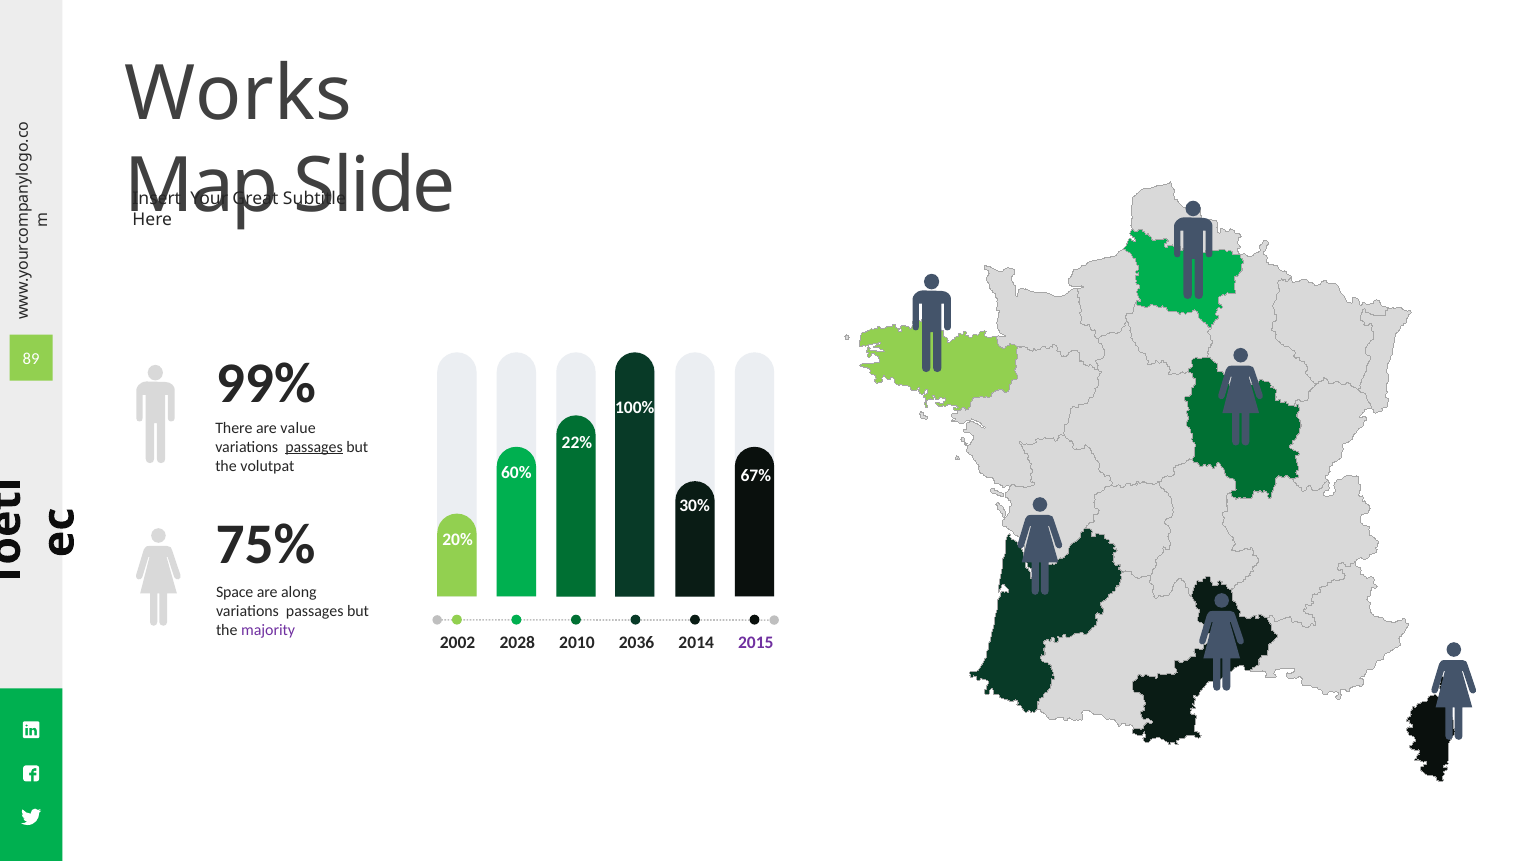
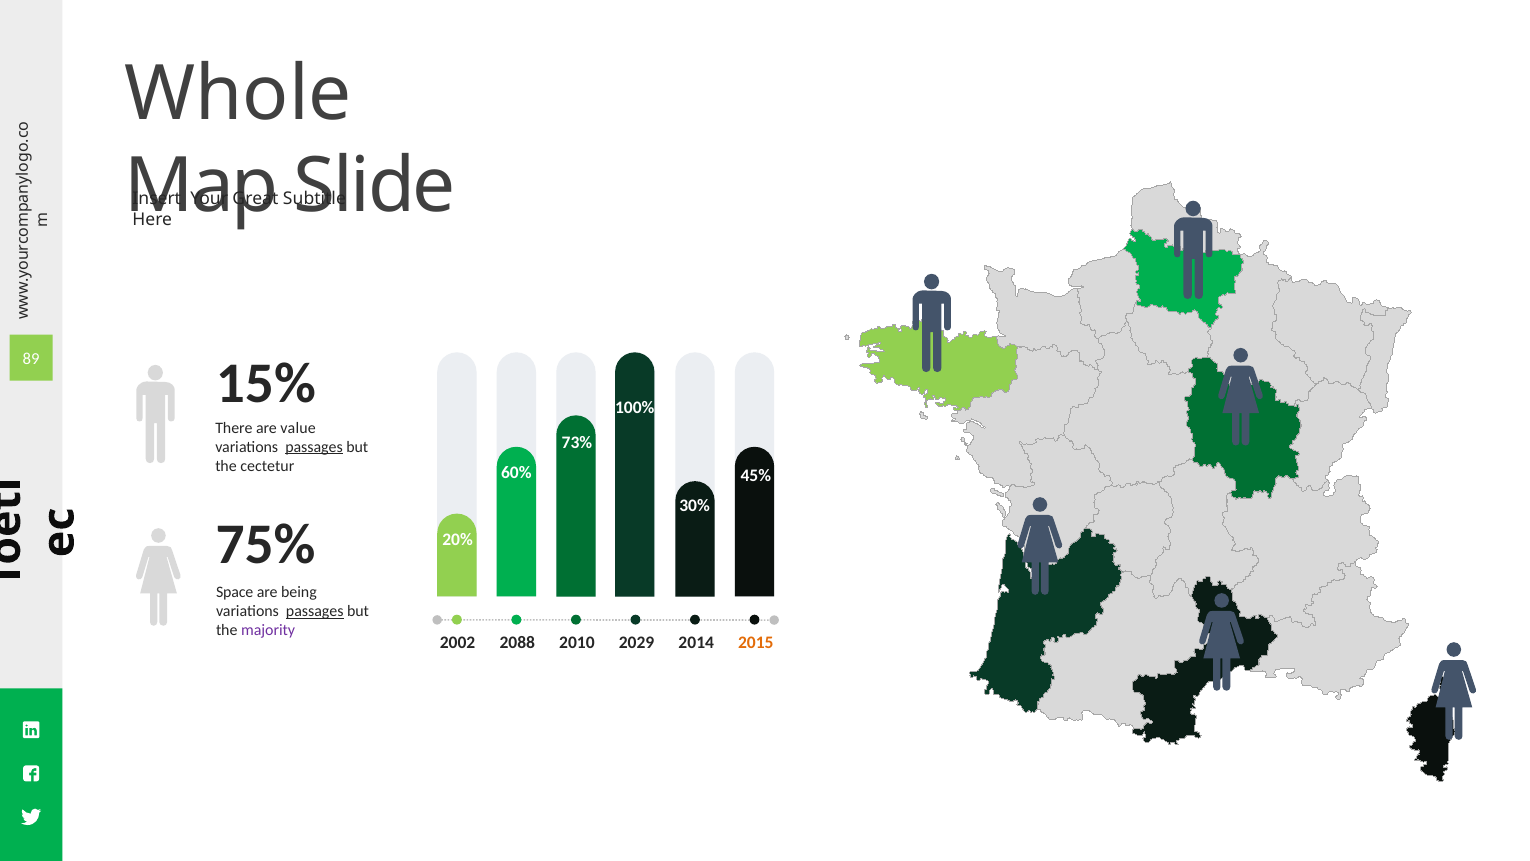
Works: Works -> Whole
99%: 99% -> 15%
22%: 22% -> 73%
volutpat: volutpat -> cectetur
67%: 67% -> 45%
along: along -> being
passages at (315, 611) underline: none -> present
2028: 2028 -> 2088
2036: 2036 -> 2029
2015 colour: purple -> orange
